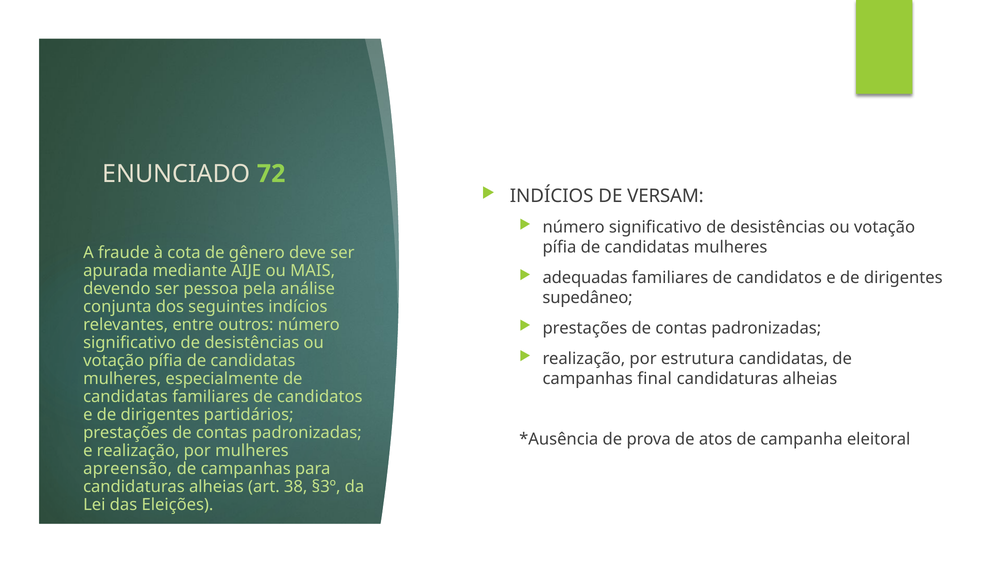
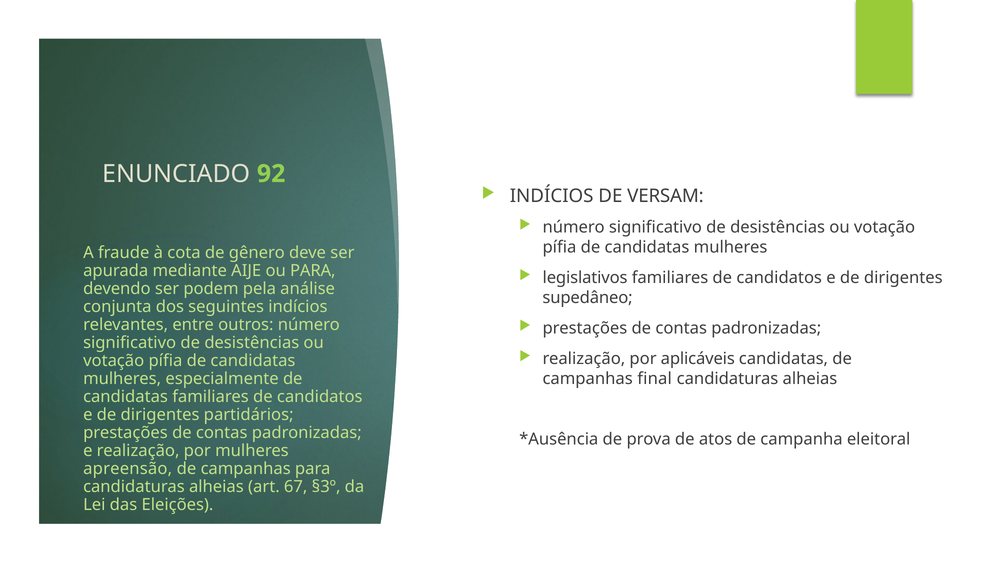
72: 72 -> 92
ou MAIS: MAIS -> PARA
adequadas: adequadas -> legislativos
pessoa: pessoa -> podem
estrutura: estrutura -> aplicáveis
38: 38 -> 67
